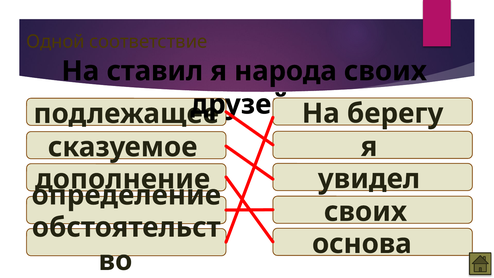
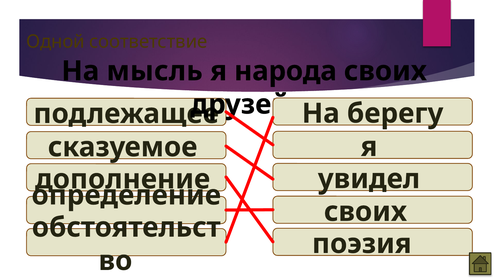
ставил: ставил -> мысль
основа: основа -> поэзия
